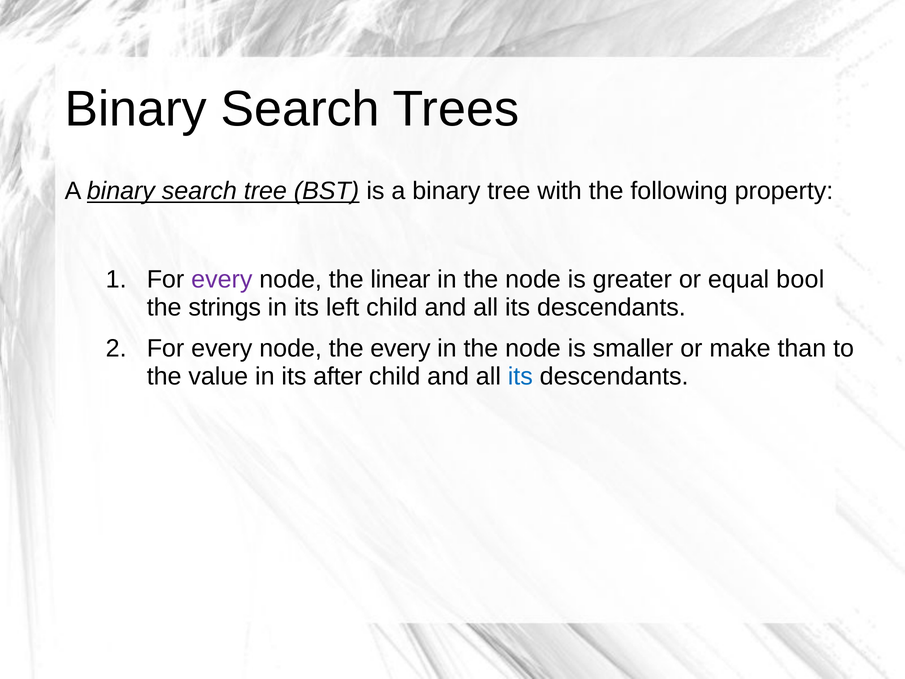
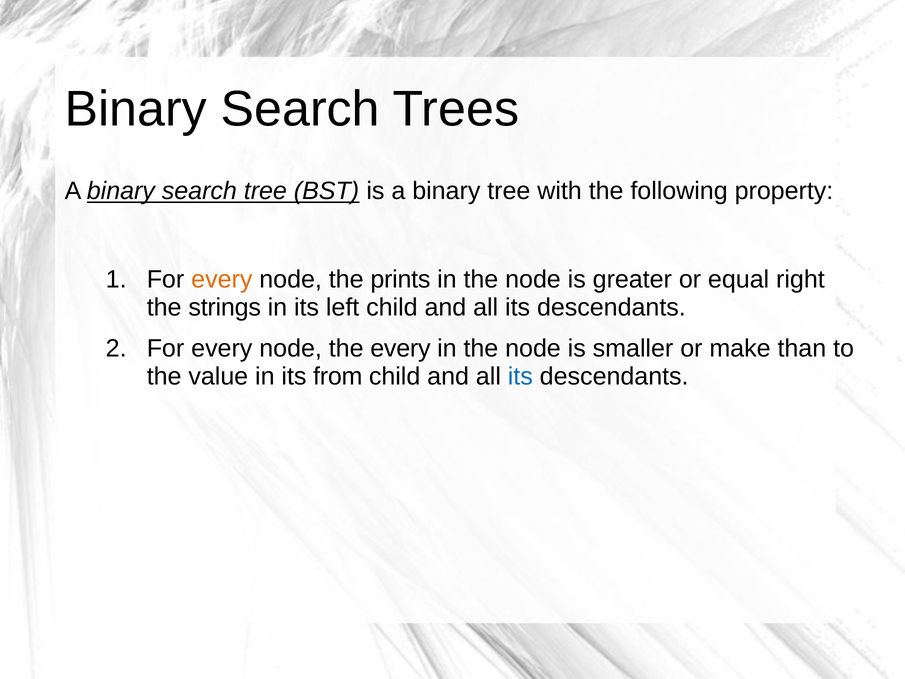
every at (222, 279) colour: purple -> orange
linear: linear -> prints
bool: bool -> right
after: after -> from
